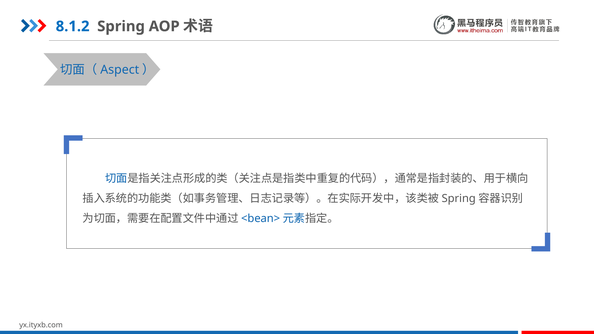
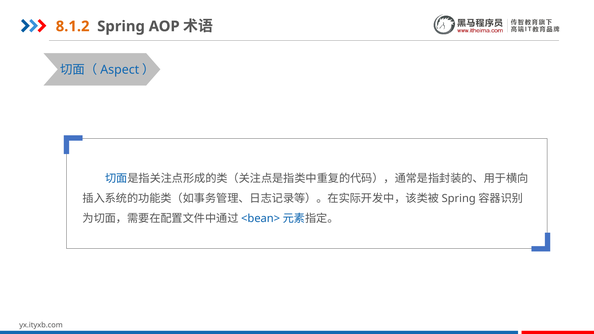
8.1.2 colour: blue -> orange
